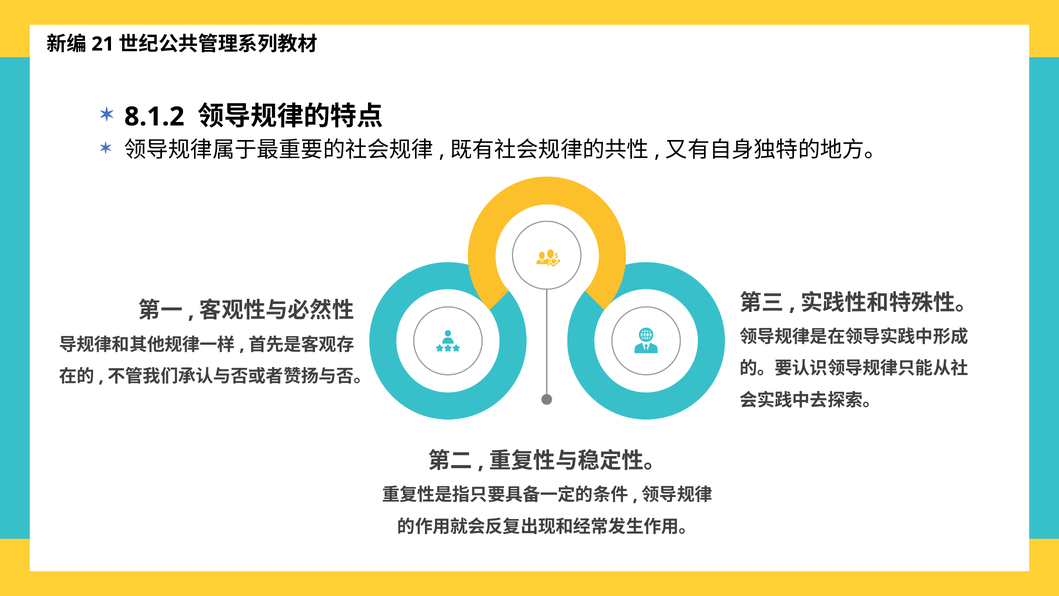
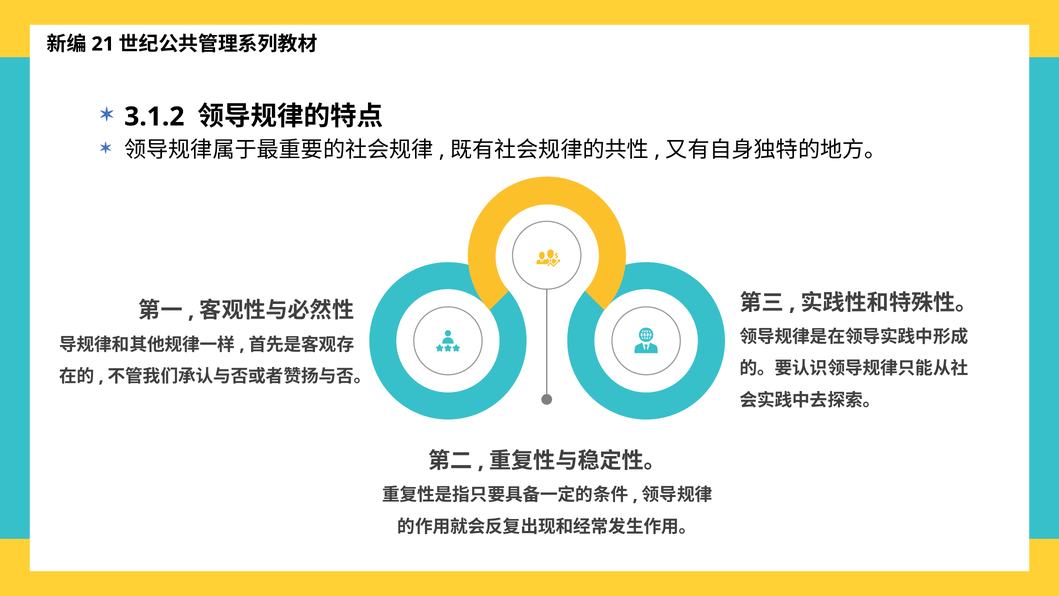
8.1.2: 8.1.2 -> 3.1.2
